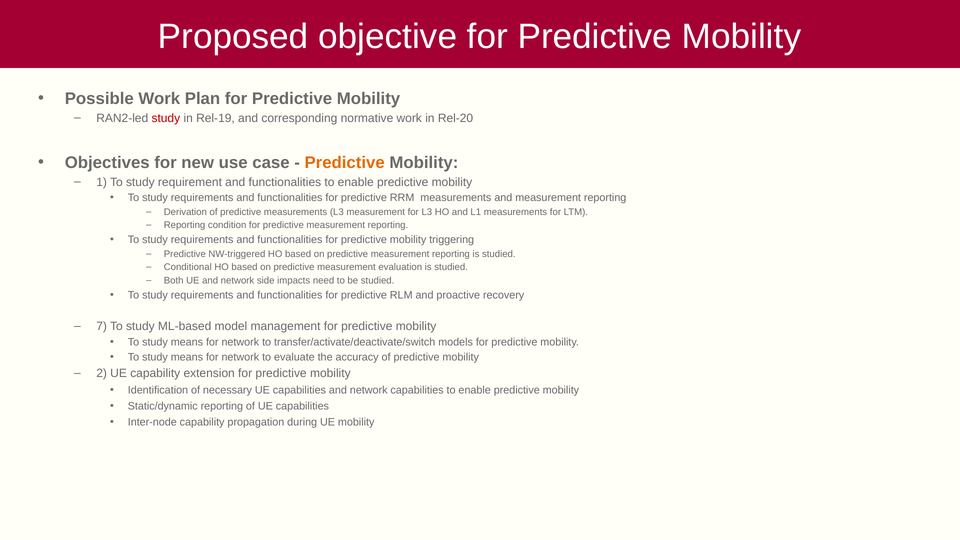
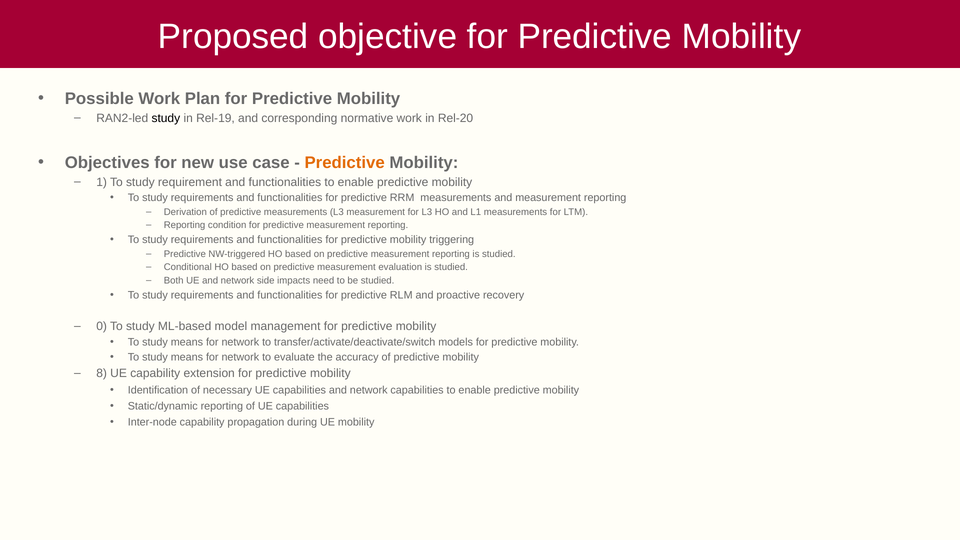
study at (166, 118) colour: red -> black
7: 7 -> 0
2: 2 -> 8
